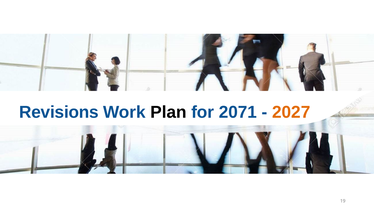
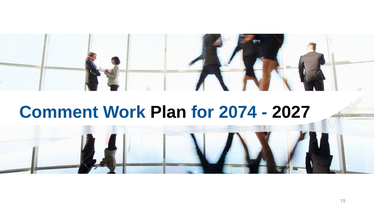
Revisions: Revisions -> Comment
2071: 2071 -> 2074
2027 colour: orange -> black
